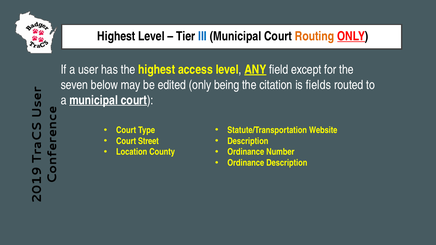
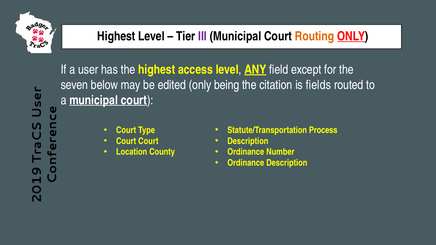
III colour: blue -> purple
Website: Website -> Process
Court Street: Street -> Court
